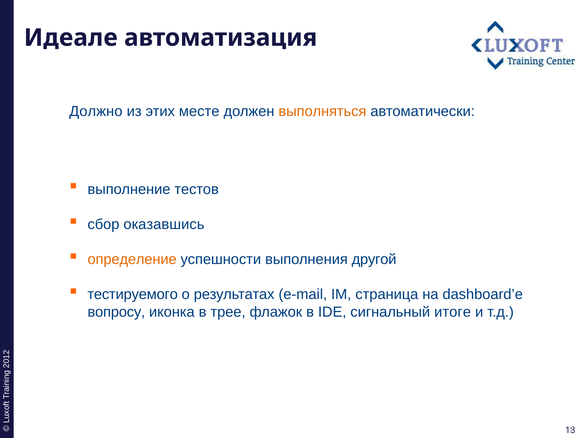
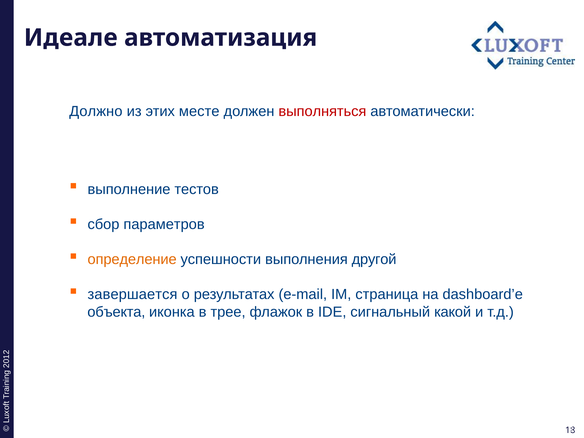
выполняться colour: orange -> red
оказавшись: оказавшись -> параметров
тестируемого: тестируемого -> завершается
вопросу: вопросу -> объекта
итоге: итоге -> какой
